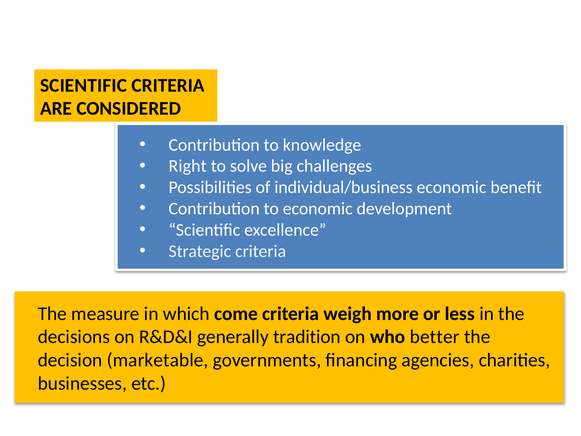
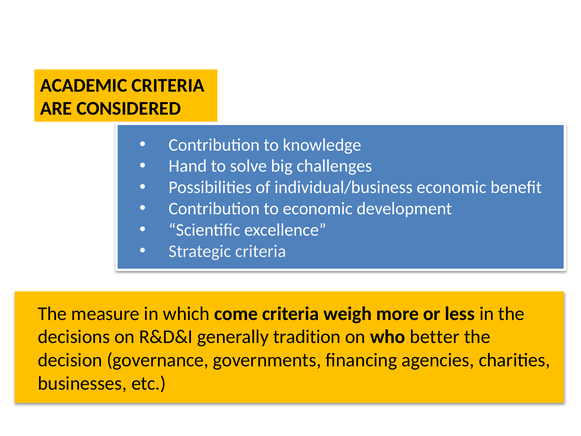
SCIENTIFIC at (84, 85): SCIENTIFIC -> ACADEMIC
Right: Right -> Hand
marketable: marketable -> governance
